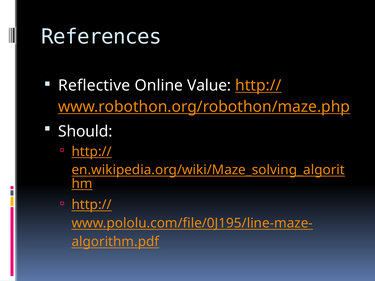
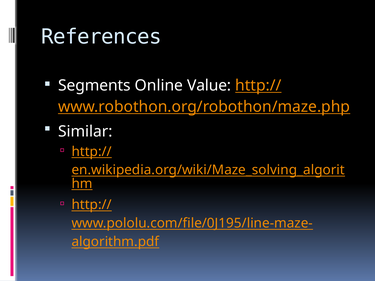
Reflective: Reflective -> Segments
Should: Should -> Similar
